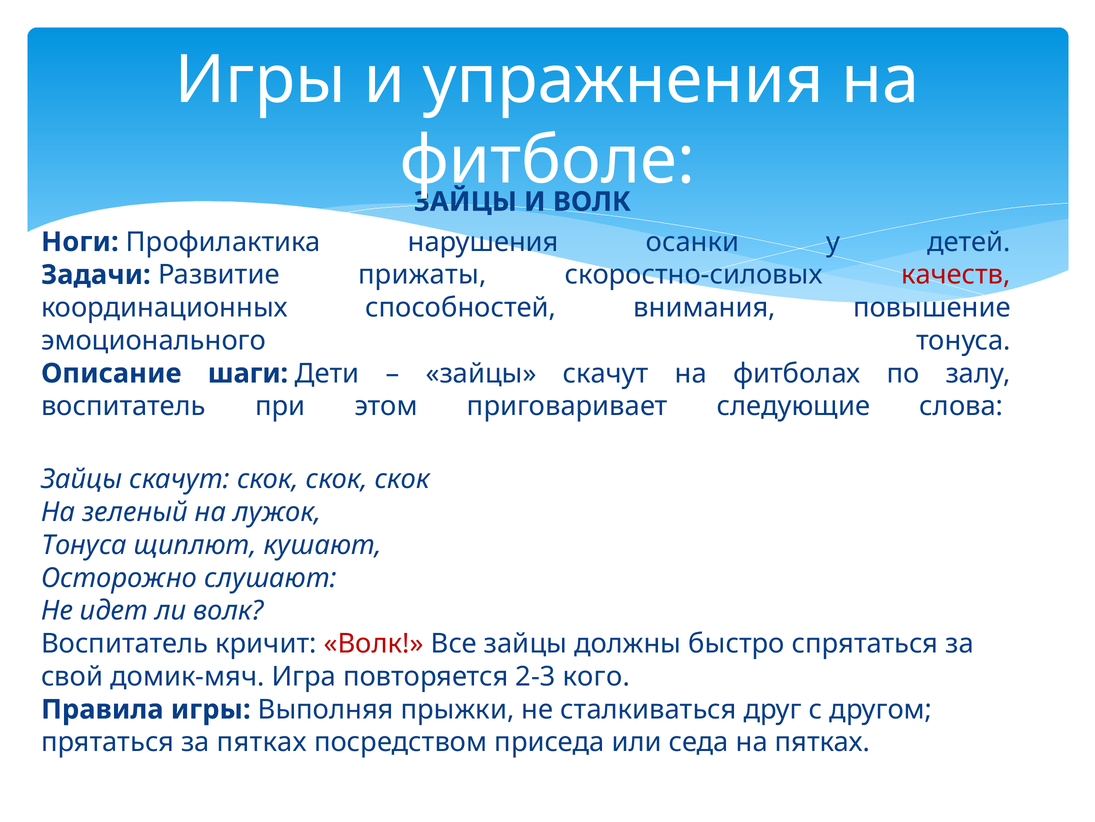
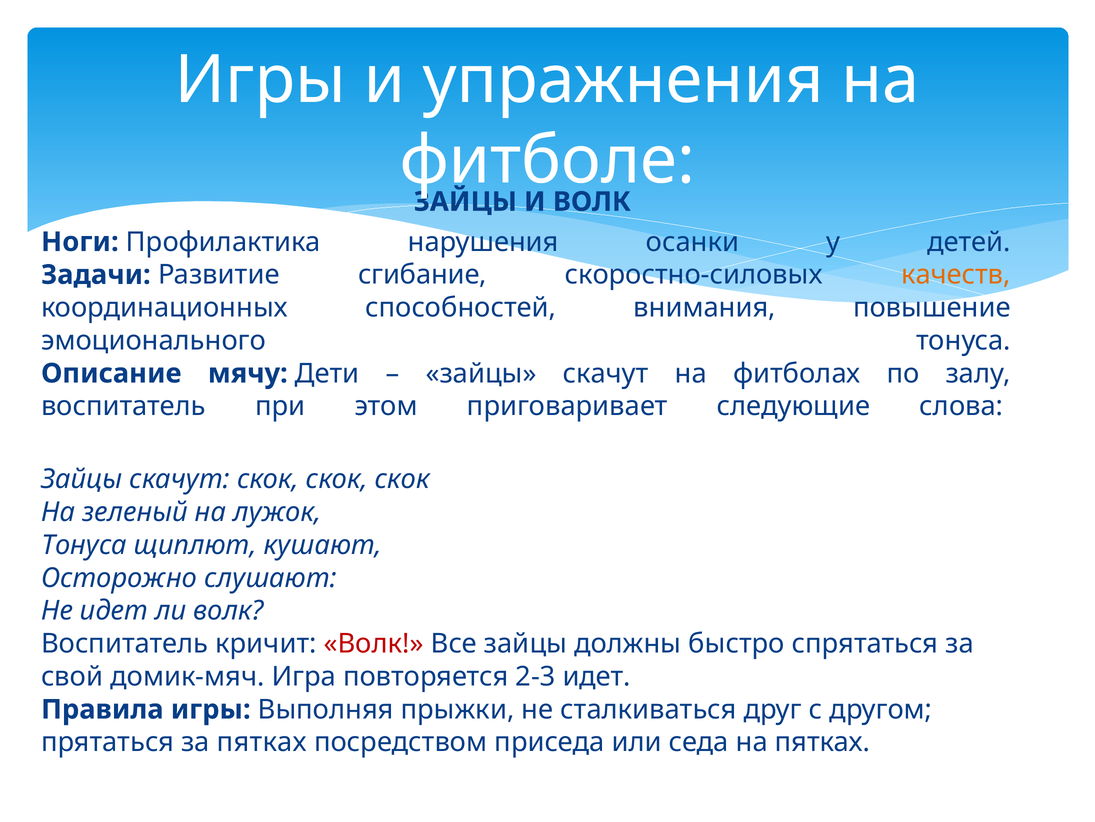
прижаты: прижаты -> сгибание
качеств colour: red -> orange
шаги: шаги -> мячу
2-3 кого: кого -> идет
